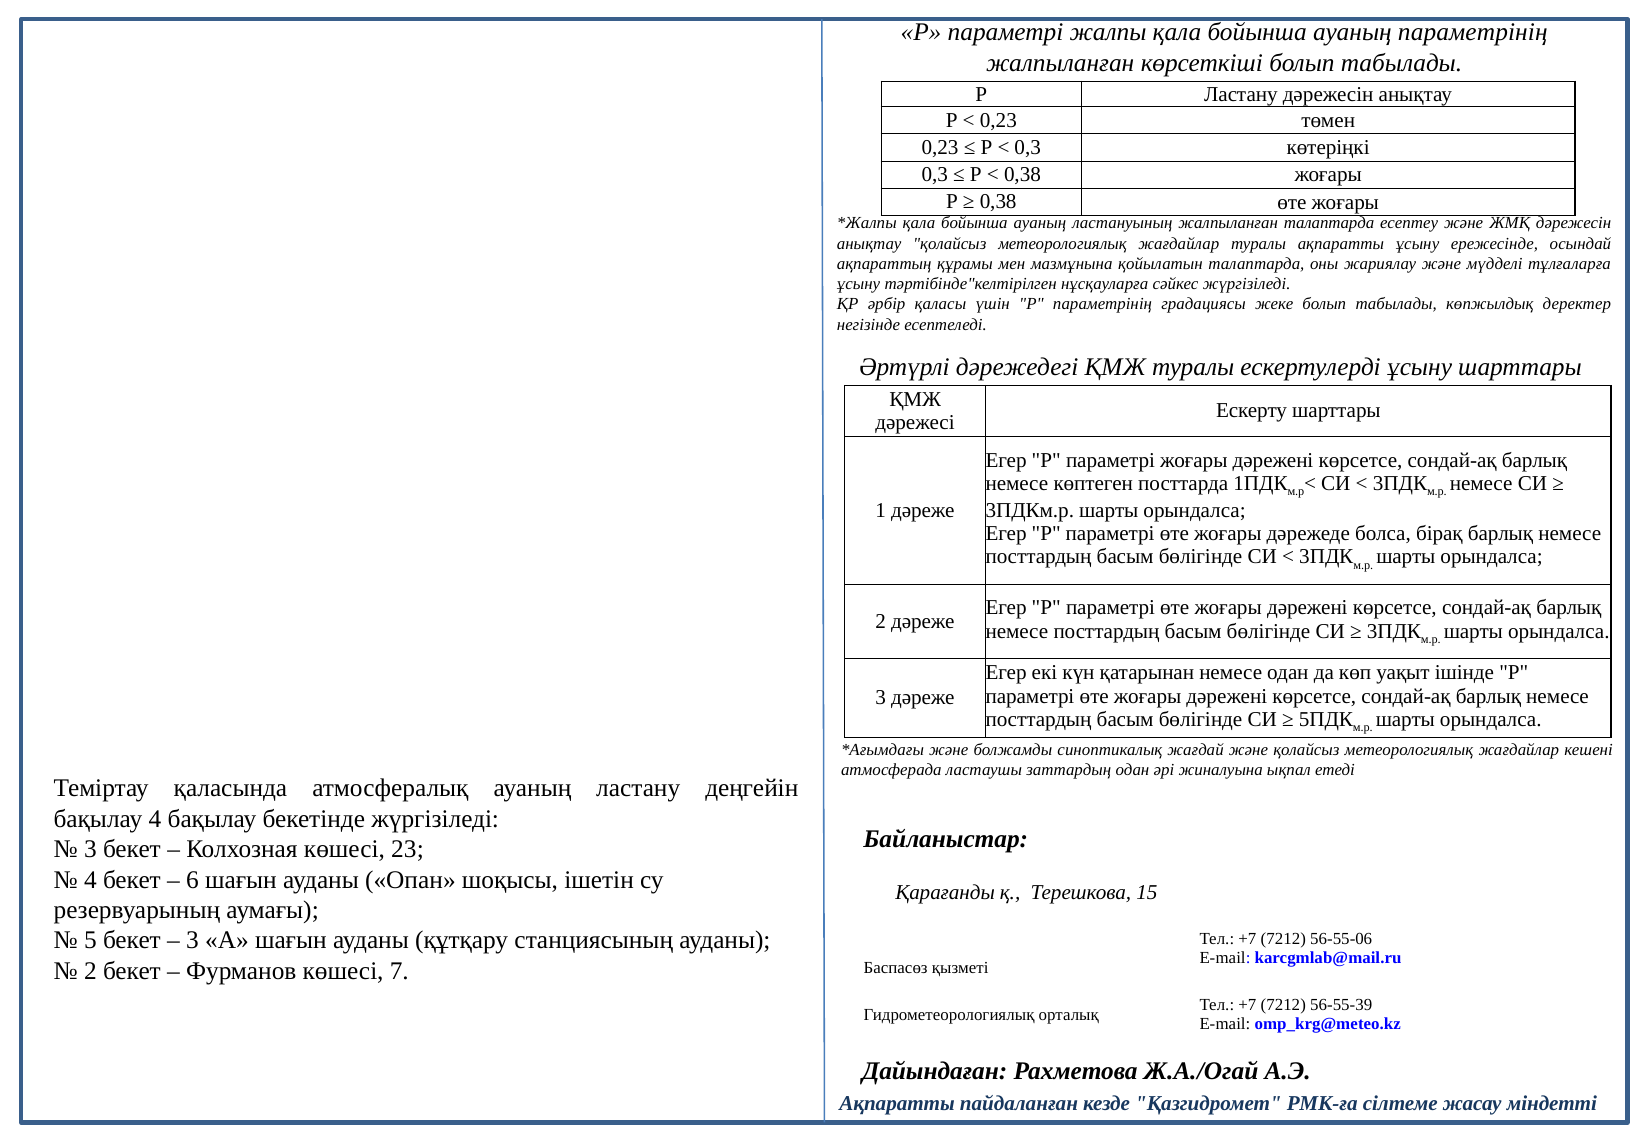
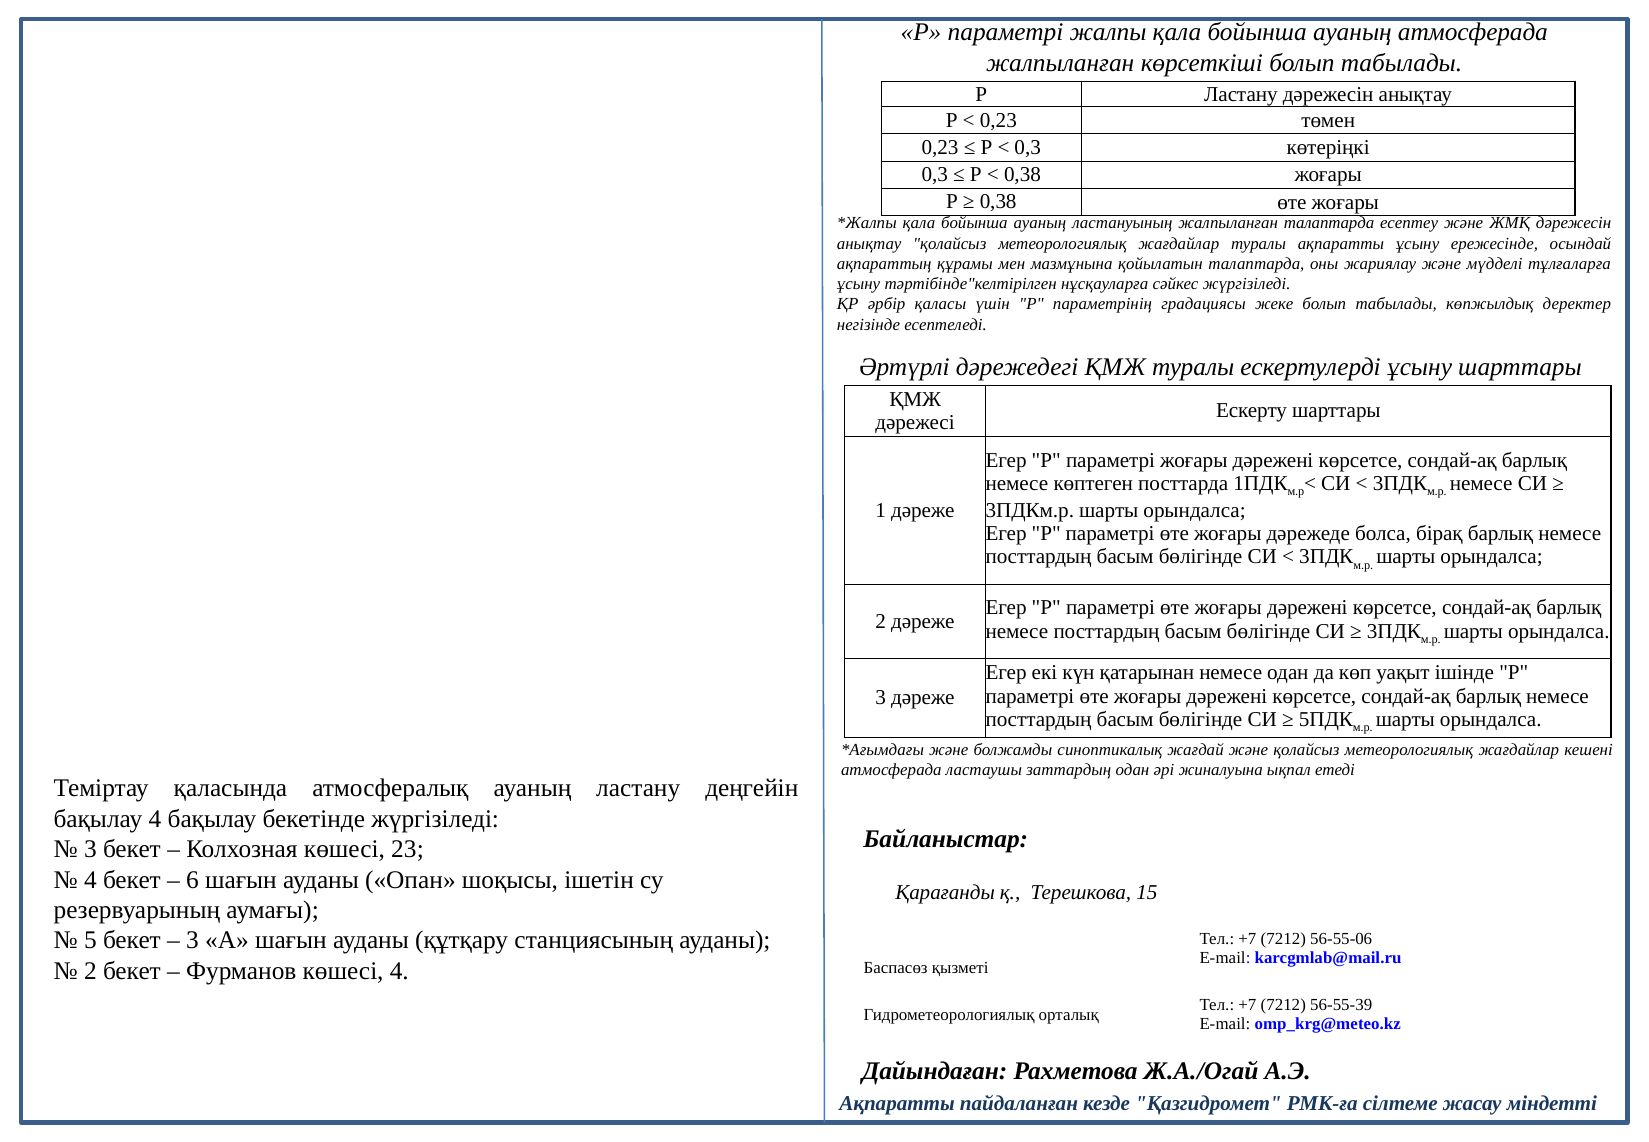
ауаның параметрінің: параметрінің -> атмосферада
көшесі 7: 7 -> 4
